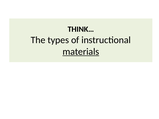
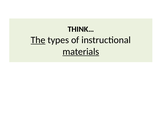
The underline: none -> present
